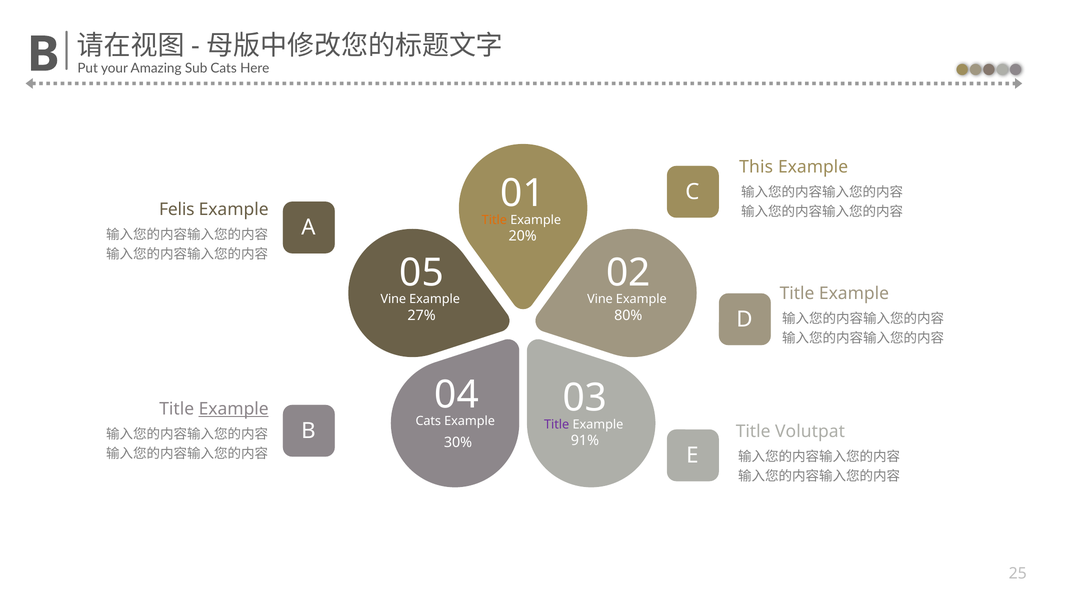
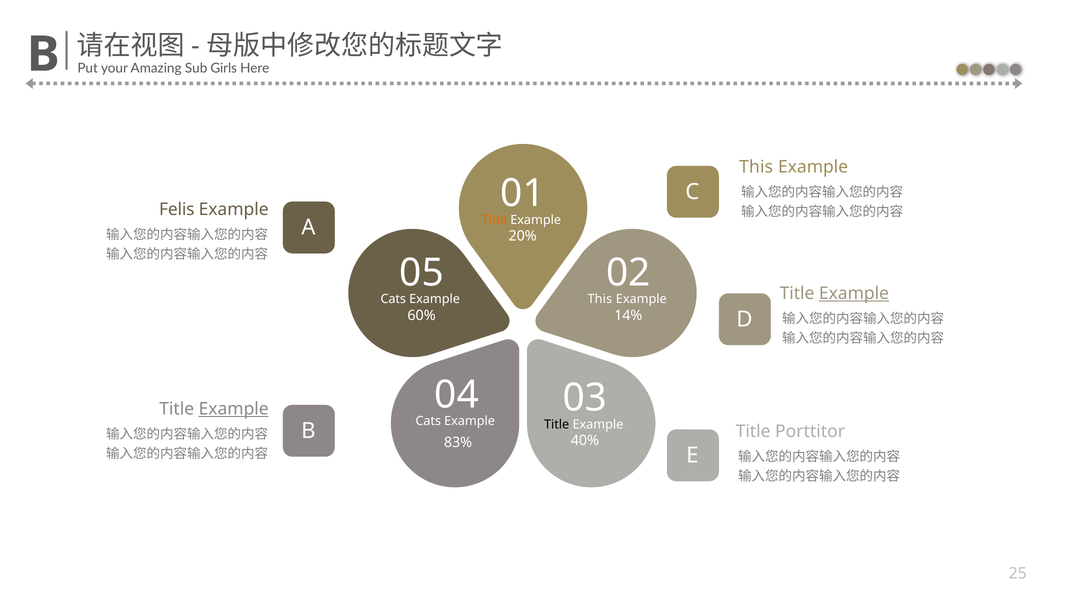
Cats at (224, 68): Cats -> Girls
Example at (854, 294) underline: none -> present
Vine at (393, 299): Vine -> Cats
Vine at (600, 299): Vine -> This
27%: 27% -> 60%
80%: 80% -> 14%
Title at (557, 424) colour: purple -> black
Volutpat: Volutpat -> Porttitor
91%: 91% -> 40%
30%: 30% -> 83%
